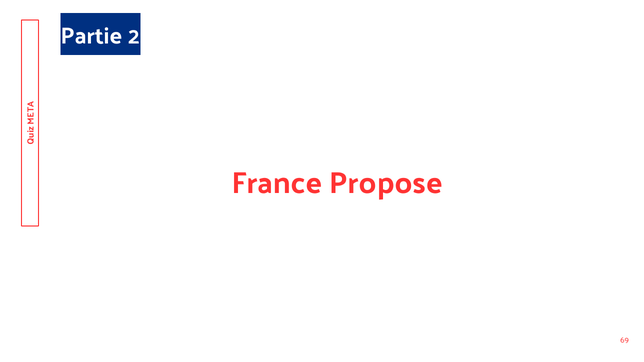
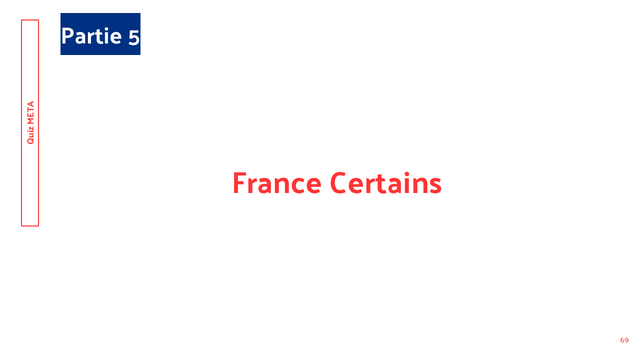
2: 2 -> 5
Propose: Propose -> Certains
